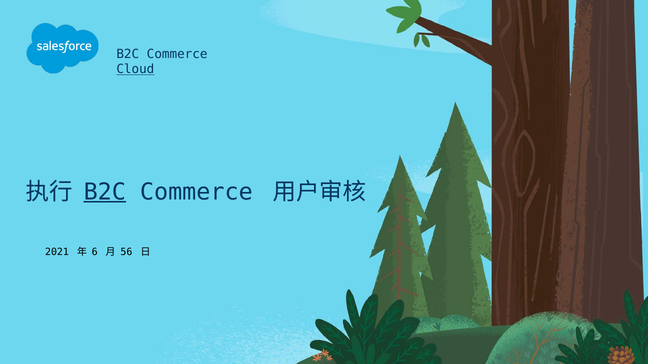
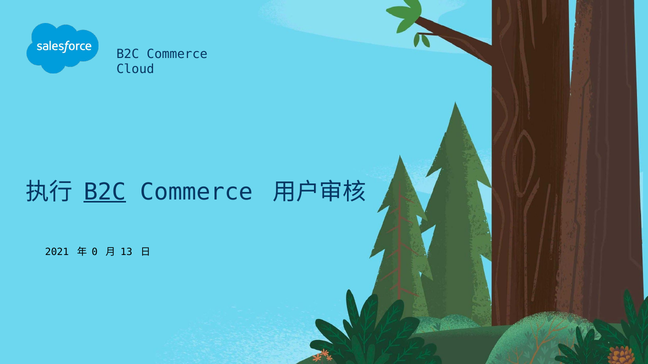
Cloud underline: present -> none
6: 6 -> 0
56: 56 -> 13
